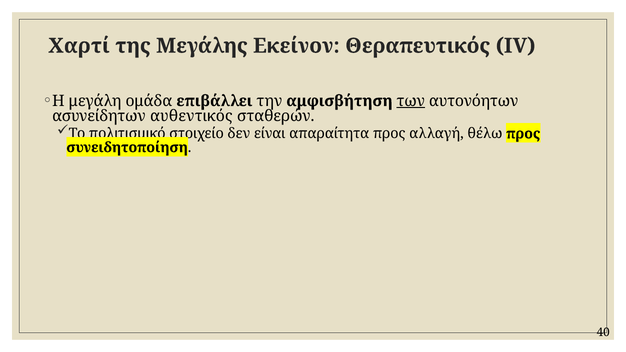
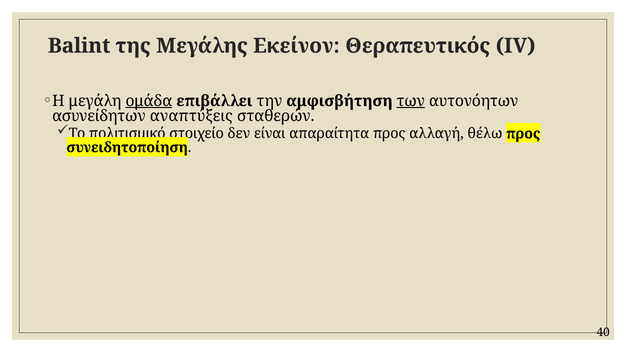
Χαρτί: Χαρτί -> Balint
ομάδα underline: none -> present
αυθεντικός: αυθεντικός -> αναπτύξεις
